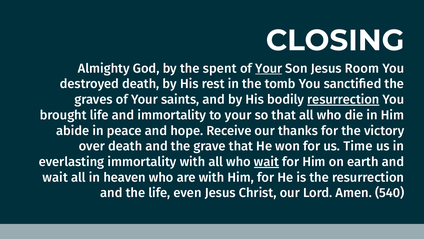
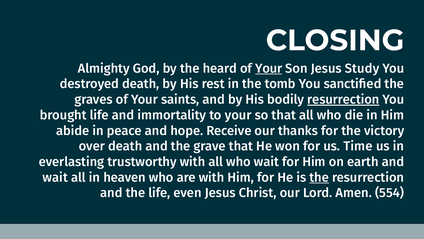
spent: spent -> heard
Room: Room -> Study
everlasting immortality: immortality -> trustworthy
wait at (266, 162) underline: present -> none
the at (319, 177) underline: none -> present
540: 540 -> 554
